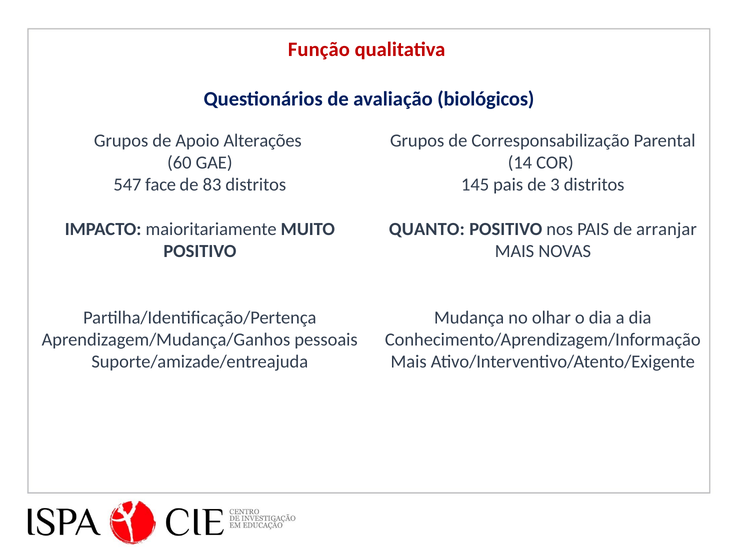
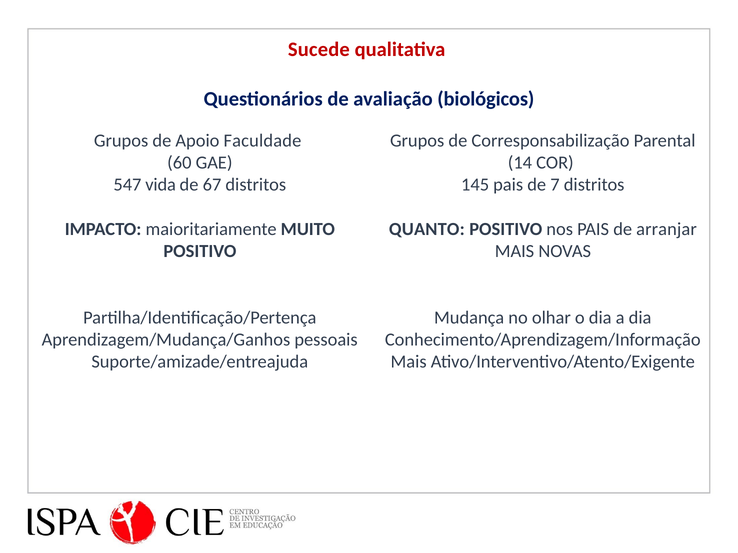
Função: Função -> Sucede
Alterações: Alterações -> Faculdade
3: 3 -> 7
face: face -> vida
83: 83 -> 67
